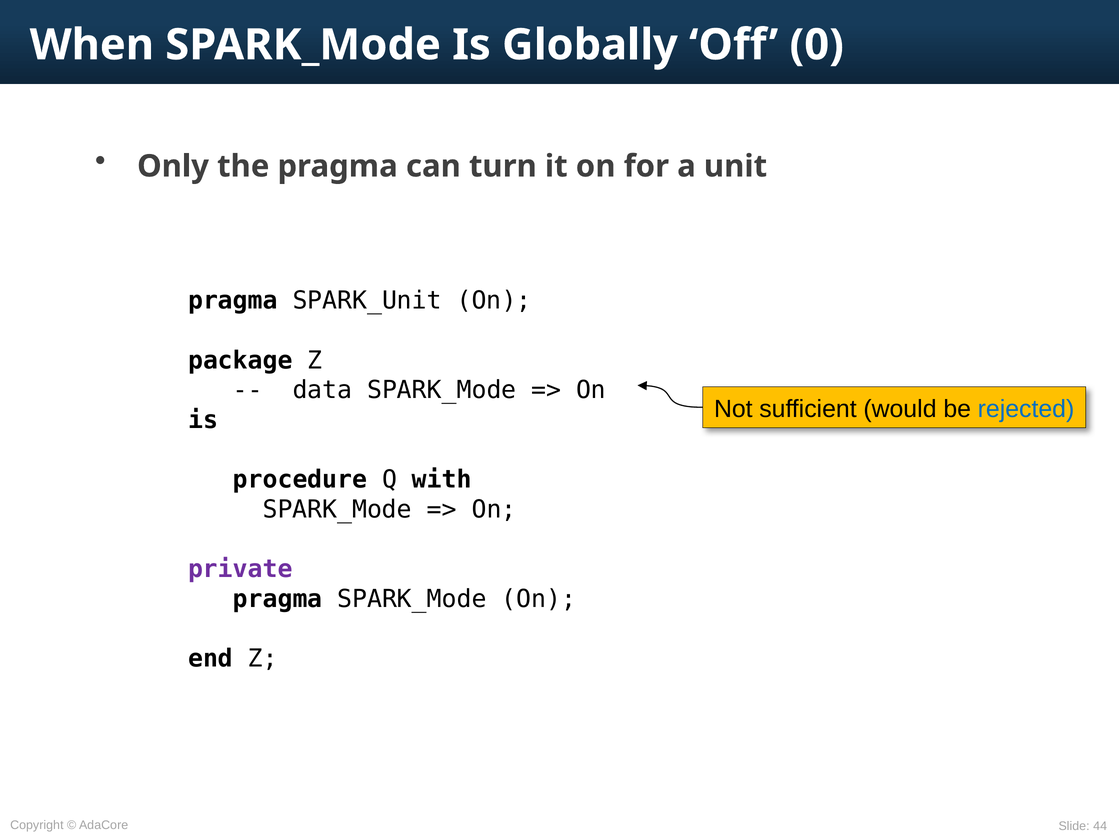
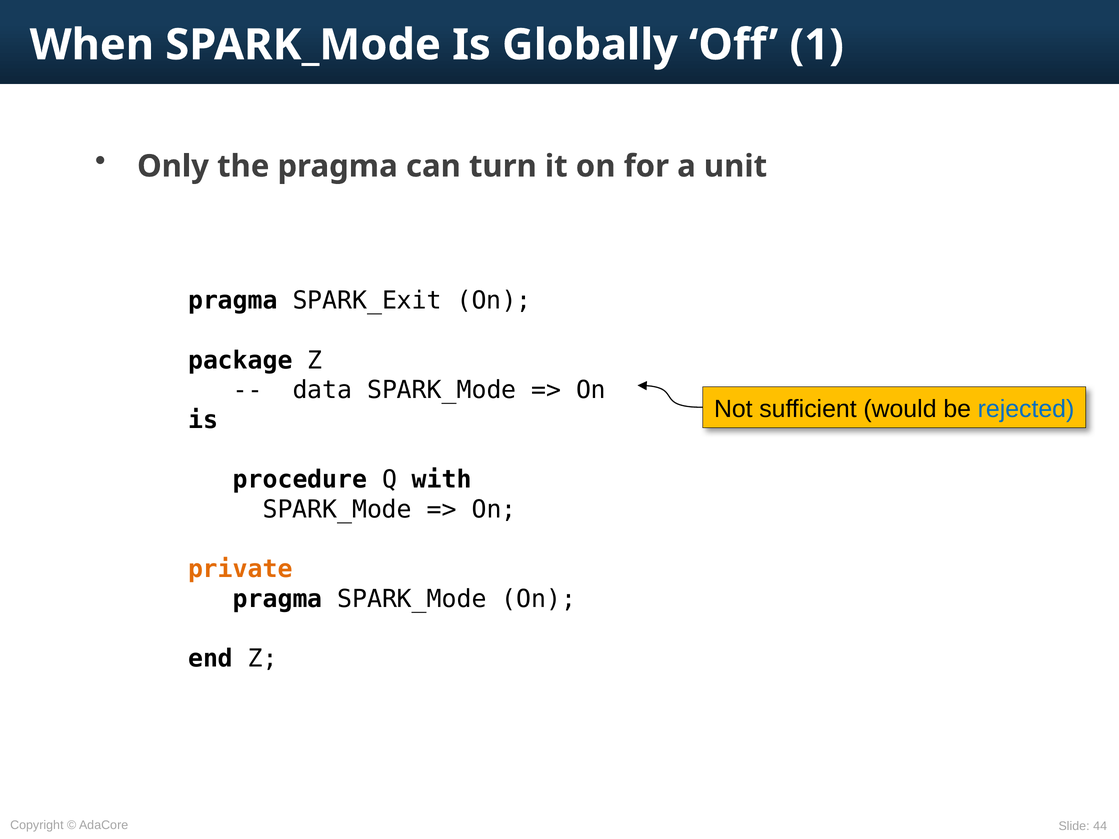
0: 0 -> 1
SPARK_Unit: SPARK_Unit -> SPARK_Exit
private colour: purple -> orange
